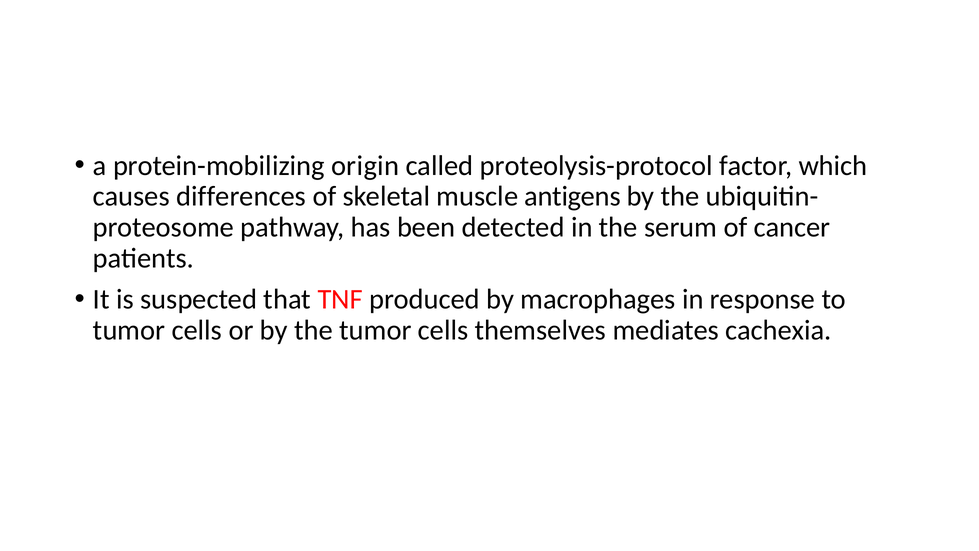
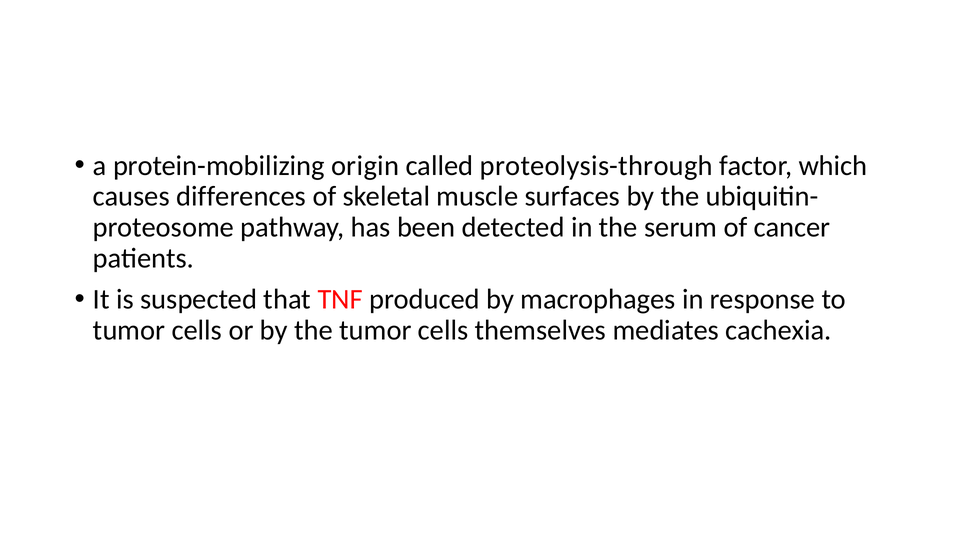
proteolysis-protocol: proteolysis-protocol -> proteolysis-through
antigens: antigens -> surfaces
